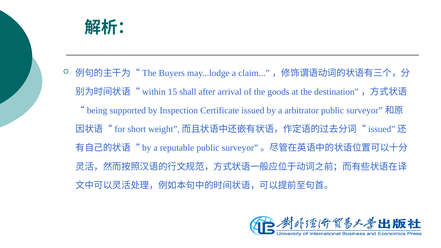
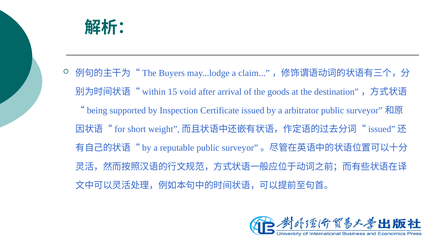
shall: shall -> void
